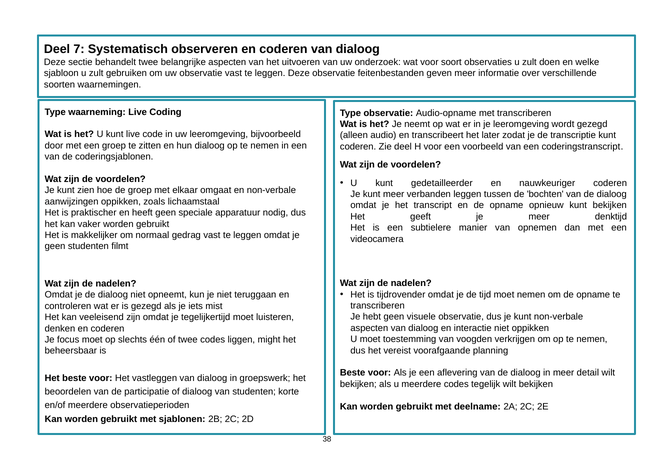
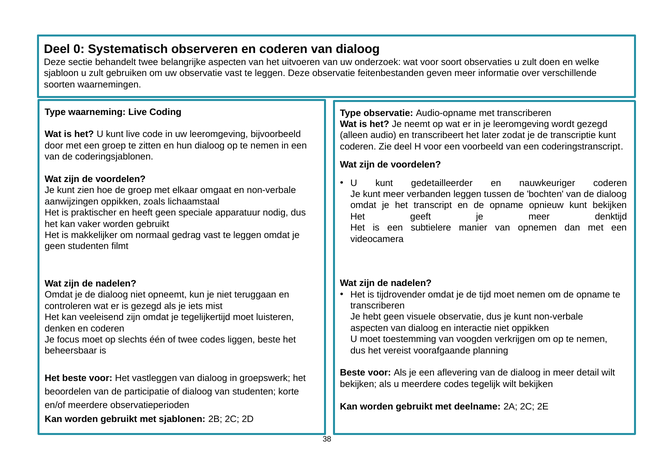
7: 7 -> 0
liggen might: might -> beste
